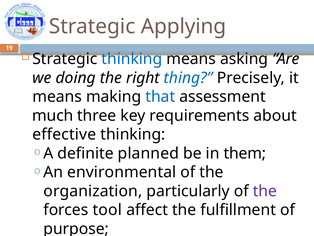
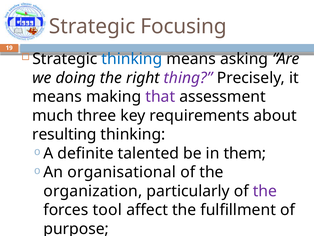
Applying: Applying -> Focusing
thing colour: blue -> purple
that colour: blue -> purple
effective at (64, 134): effective -> resulting
planned: planned -> talented
environmental: environmental -> organisational
